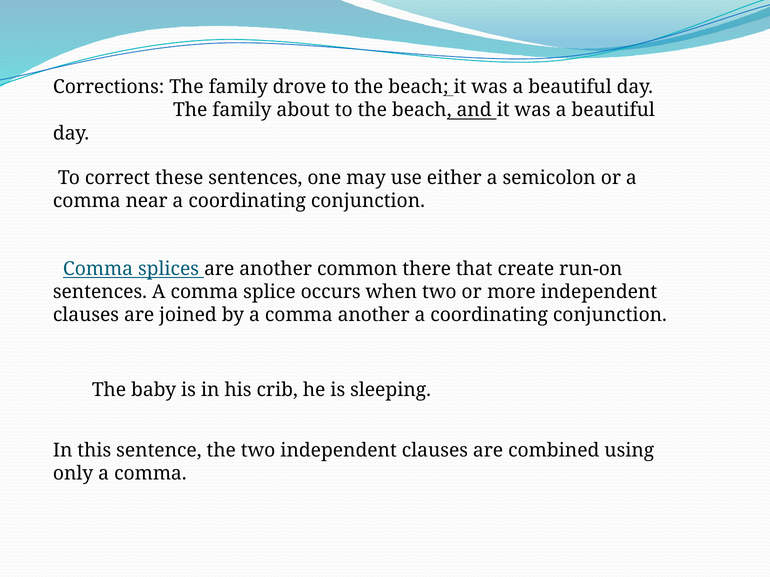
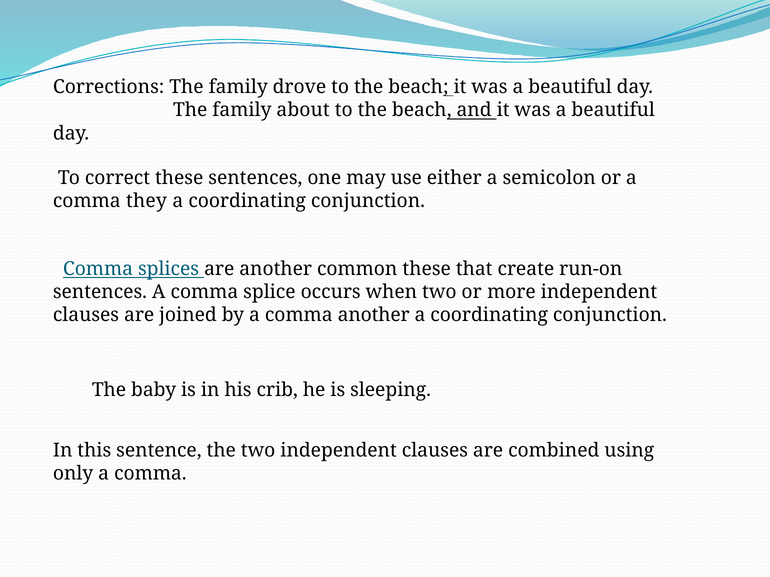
near: near -> they
common there: there -> these
